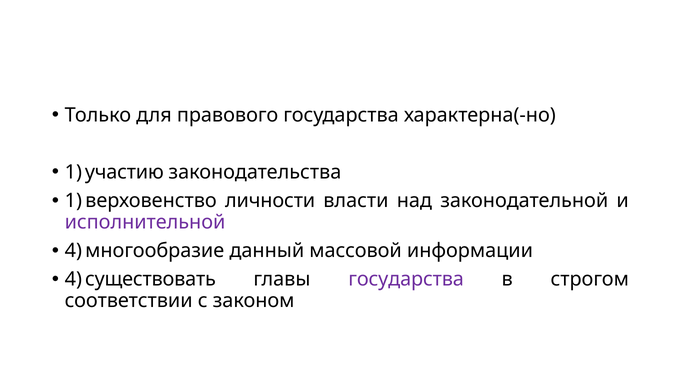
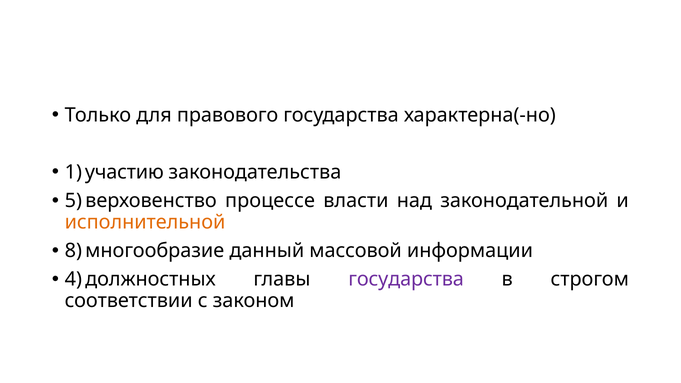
1 at (73, 201): 1 -> 5
личности: личности -> процессе
исполнительной colour: purple -> orange
4 at (73, 251): 4 -> 8
существовать: существовать -> должностных
